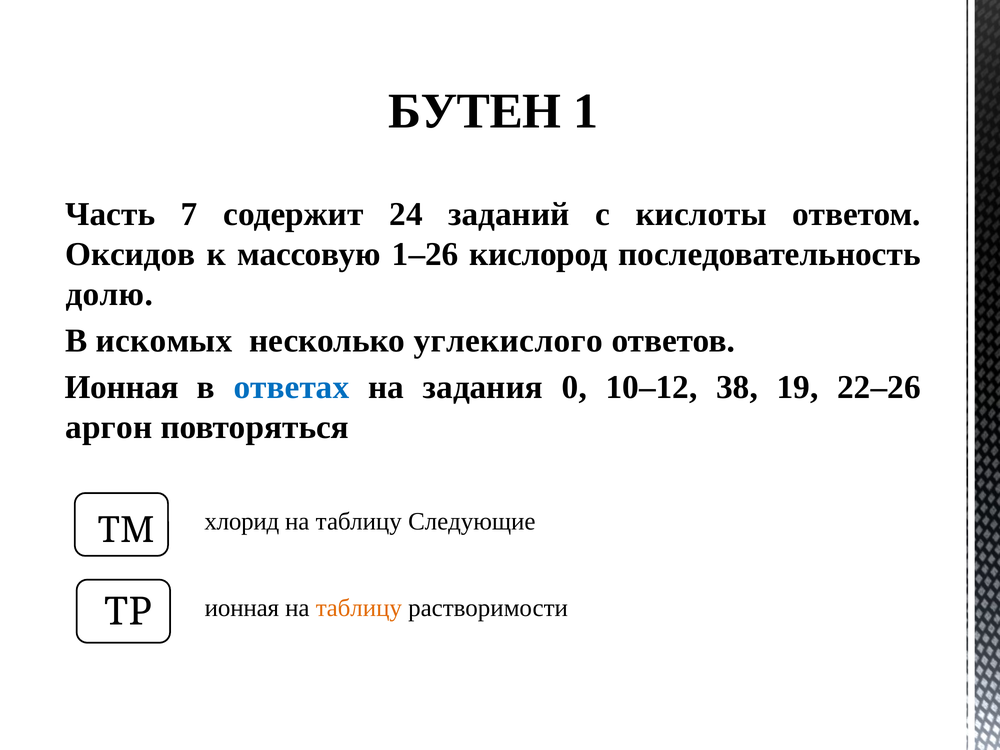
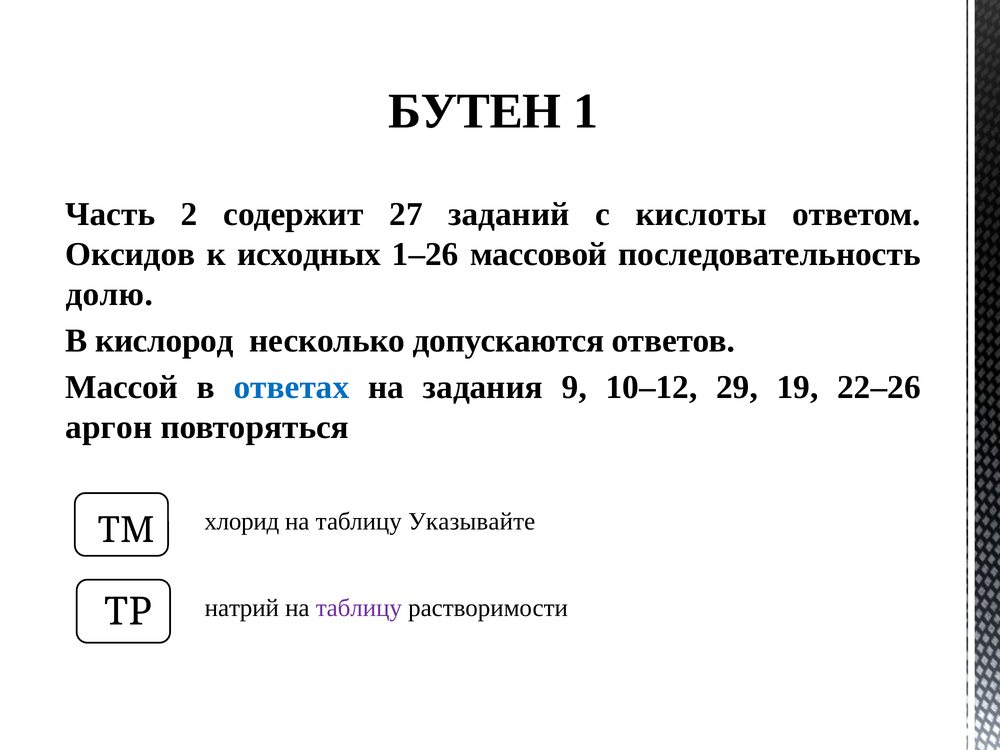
7: 7 -> 2
24: 24 -> 27
массовую: массовую -> исходных
кислород: кислород -> массовой
искомых: искомых -> кислород
углекислого: углекислого -> допускаются
Ионная at (122, 387): Ионная -> Массой
0: 0 -> 9
38: 38 -> 29
Следующие: Следующие -> Указывайте
ТР ионная: ионная -> натрий
таблицу at (359, 608) colour: orange -> purple
